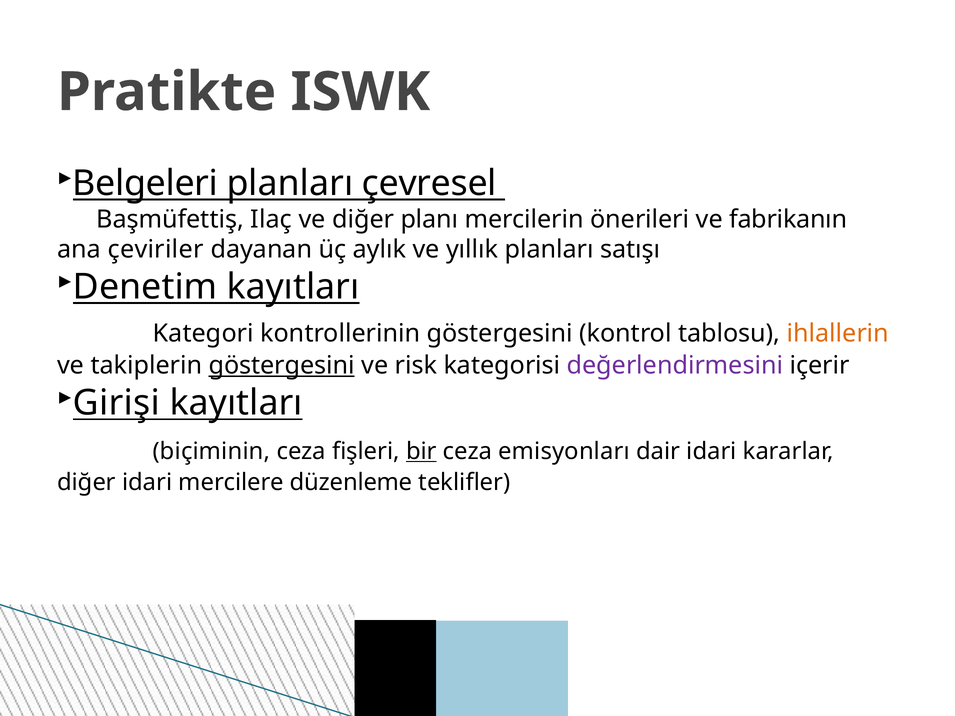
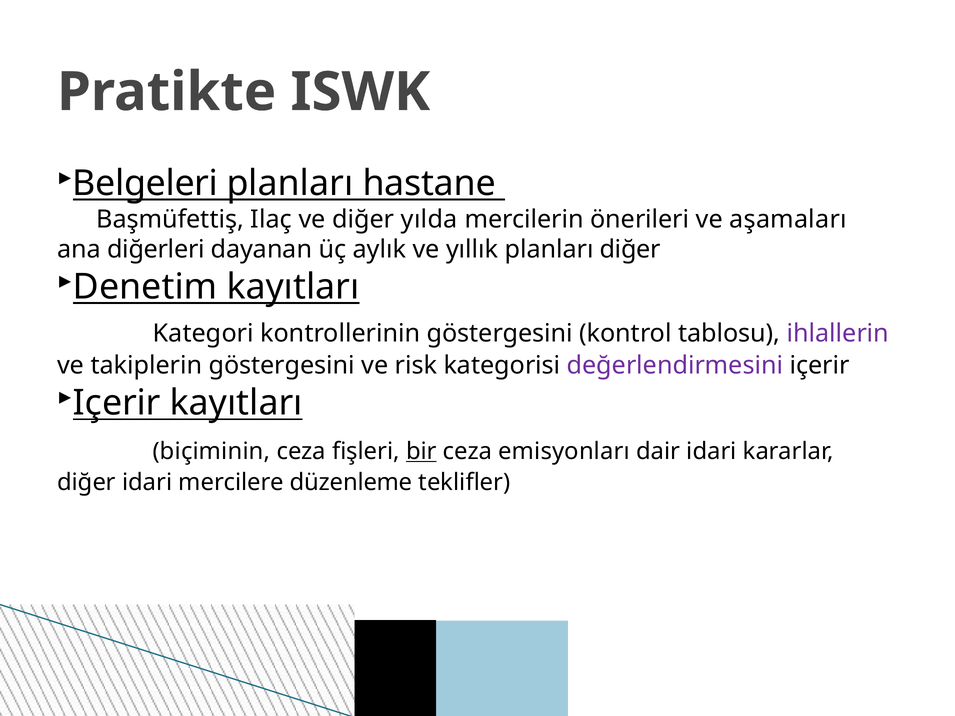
çevresel: çevresel -> hastane
planı: planı -> yılda
fabrikanın: fabrikanın -> aşamaları
çeviriler: çeviriler -> diğerleri
planları satışı: satışı -> diğer
ihlallerin colour: orange -> purple
göstergesini at (282, 366) underline: present -> none
Girişi at (117, 403): Girişi -> Içerir
